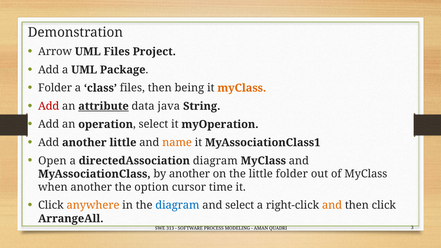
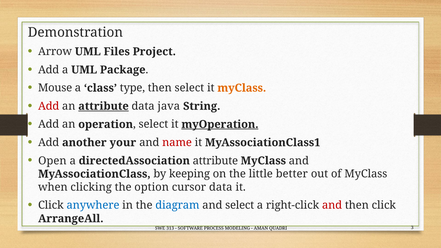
Folder at (55, 88): Folder -> Mouse
class files: files -> type
then being: being -> select
myOperation underline: none -> present
another little: little -> your
name colour: orange -> red
directedAssociation diagram: diagram -> attribute
by another: another -> keeping
little folder: folder -> better
when another: another -> clicking
cursor time: time -> data
anywhere colour: orange -> blue
and at (332, 205) colour: orange -> red
